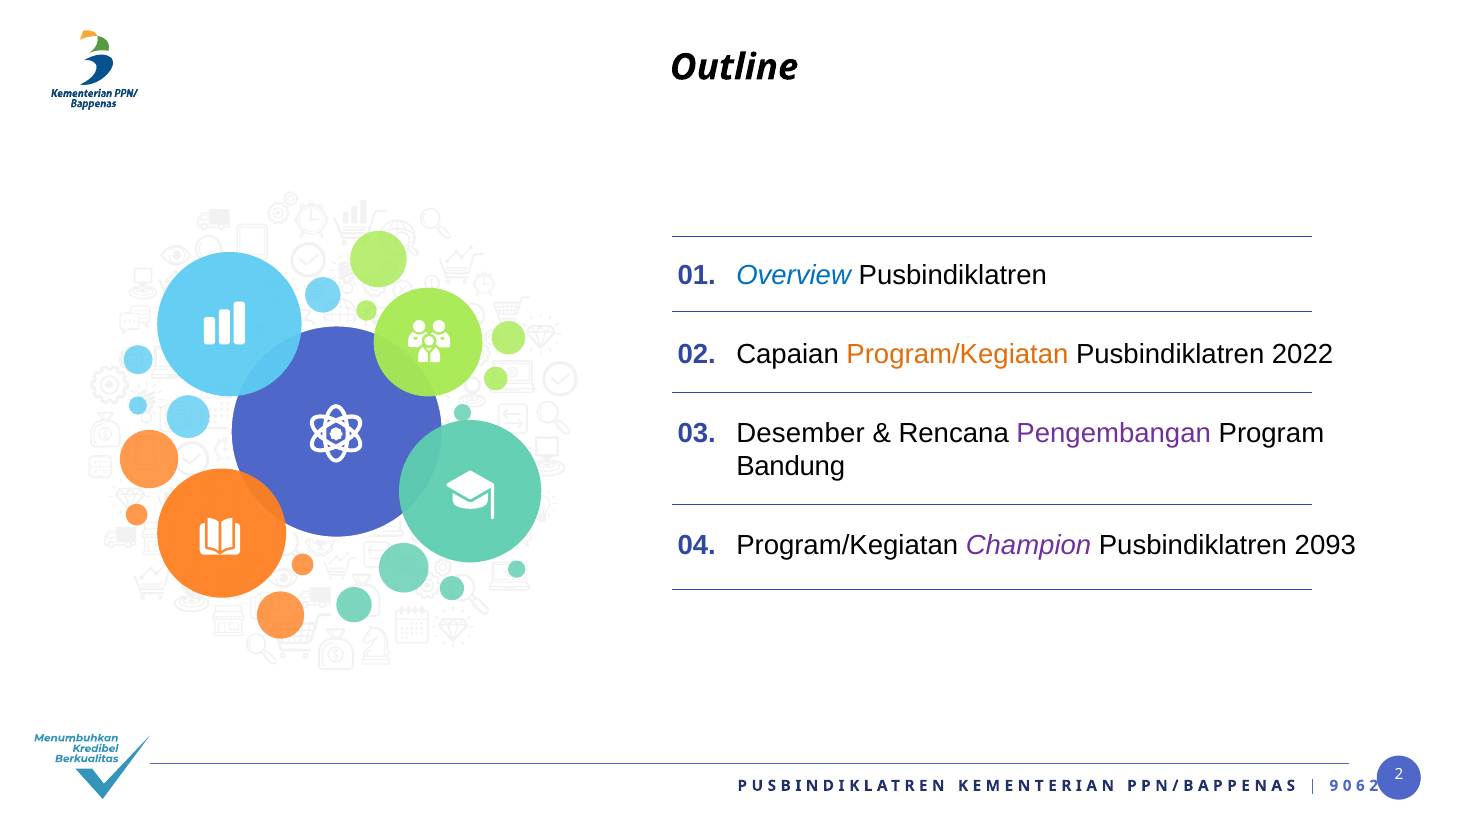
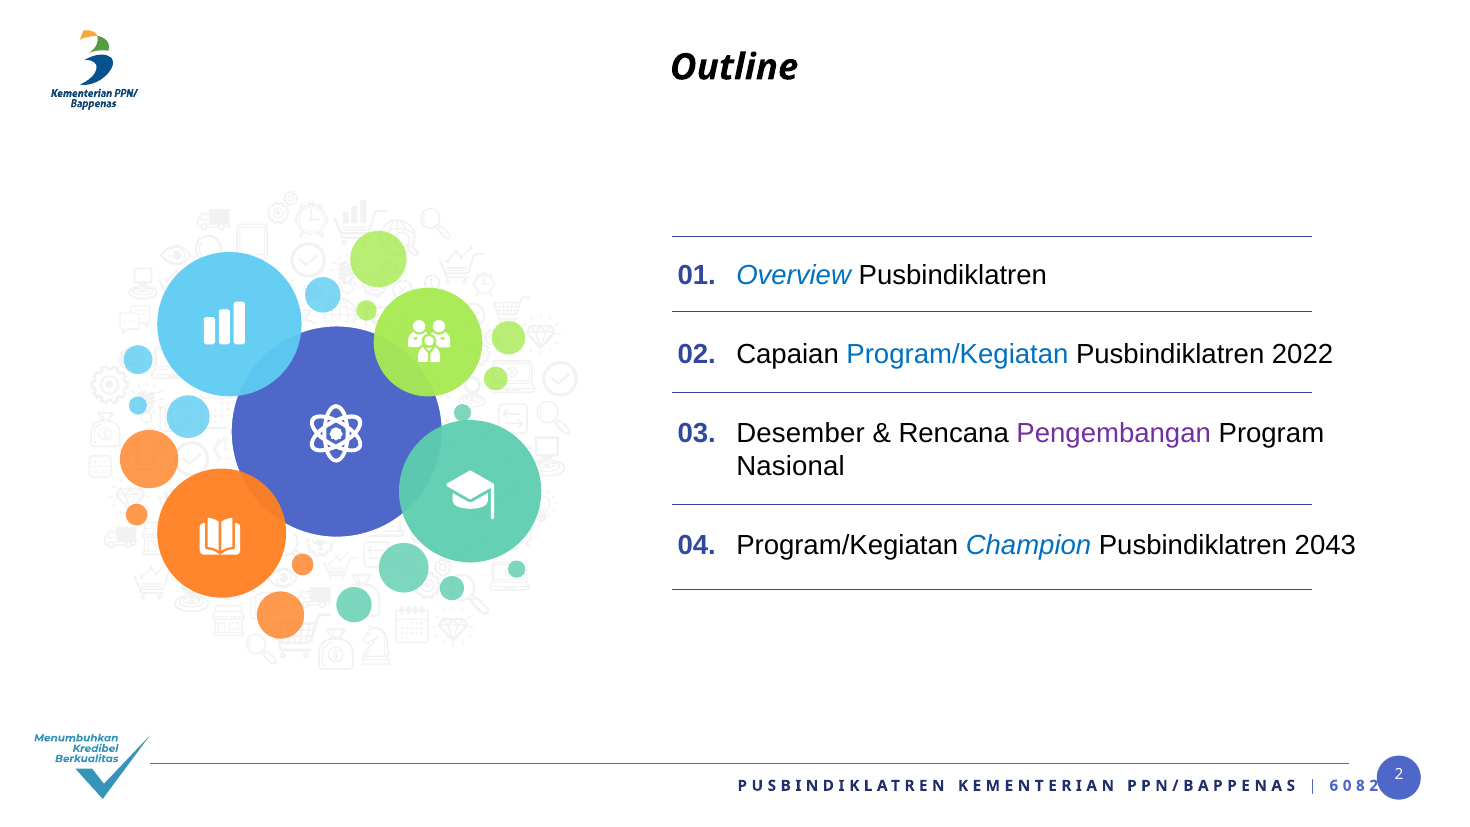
Program/Kegiatan at (957, 354) colour: orange -> blue
Bandung: Bandung -> Nasional
Champion colour: purple -> blue
2093: 2093 -> 2043
9: 9 -> 6
6: 6 -> 8
